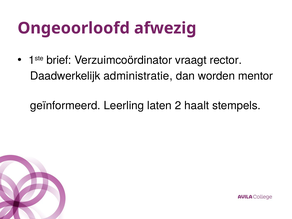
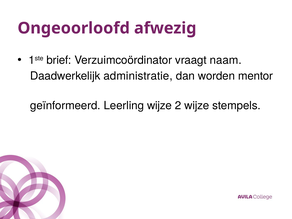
rector: rector -> naam
Leerling laten: laten -> wijze
2 haalt: haalt -> wijze
